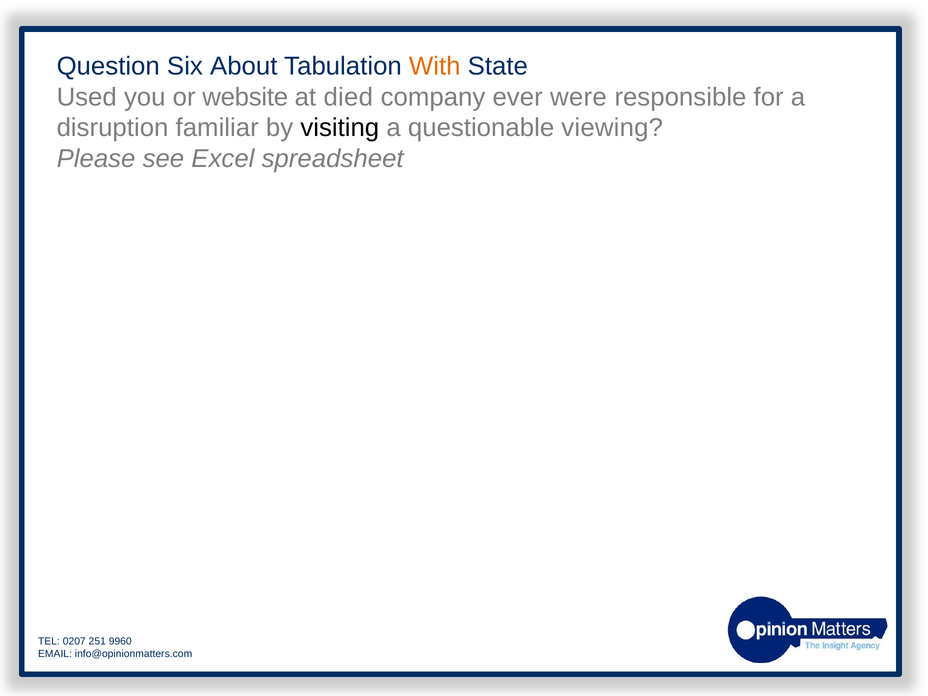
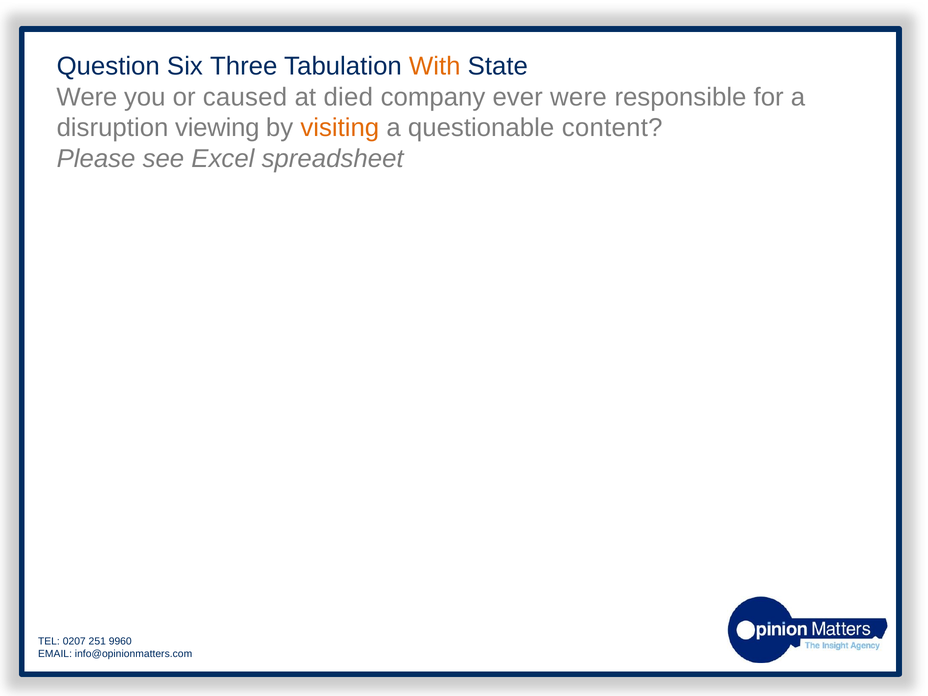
About: About -> Three
Used at (87, 97): Used -> Were
website: website -> caused
familiar: familiar -> viewing
visiting colour: black -> orange
viewing: viewing -> content
